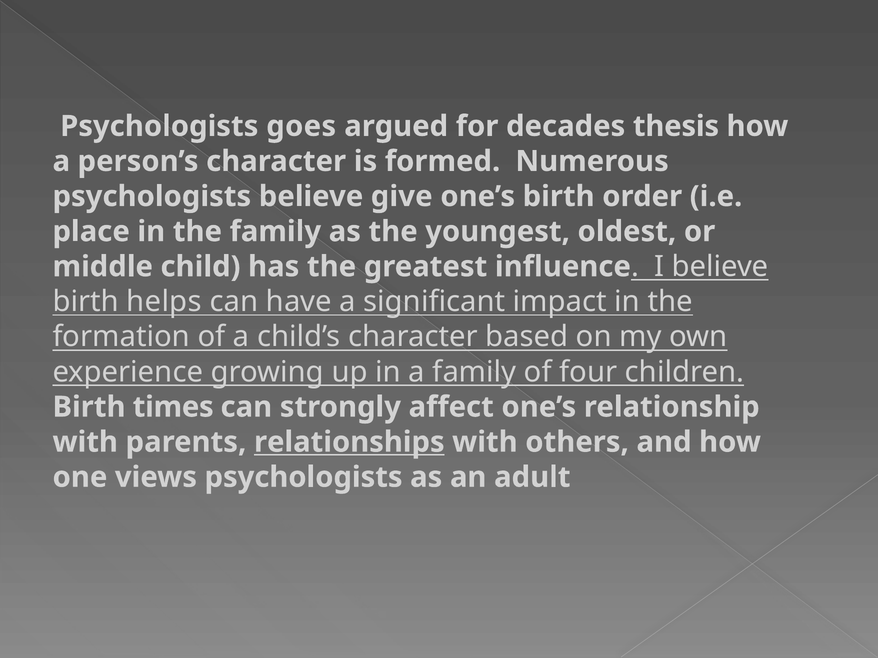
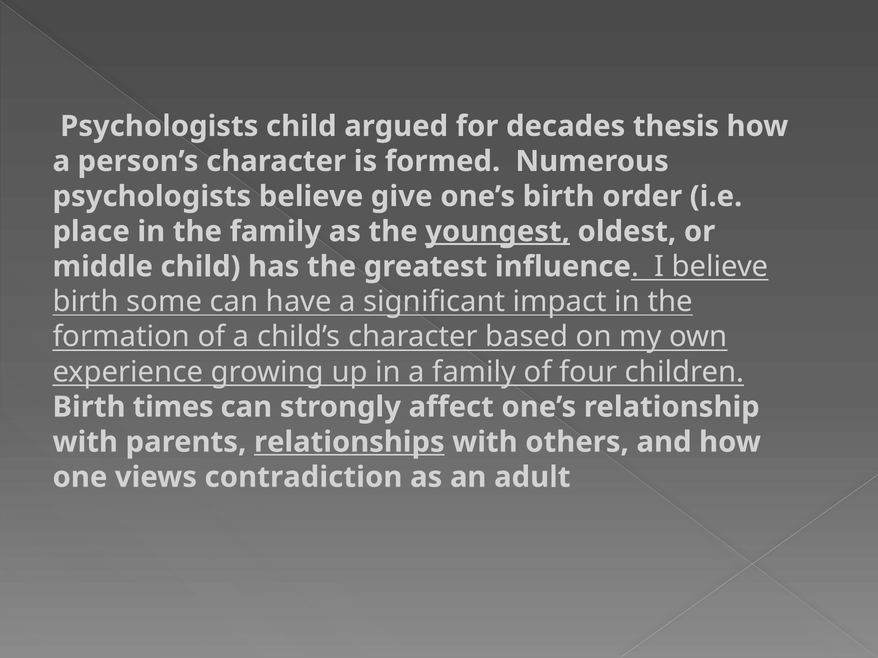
Psychologists goes: goes -> child
youngest underline: none -> present
helps: helps -> some
views psychologists: psychologists -> contradiction
